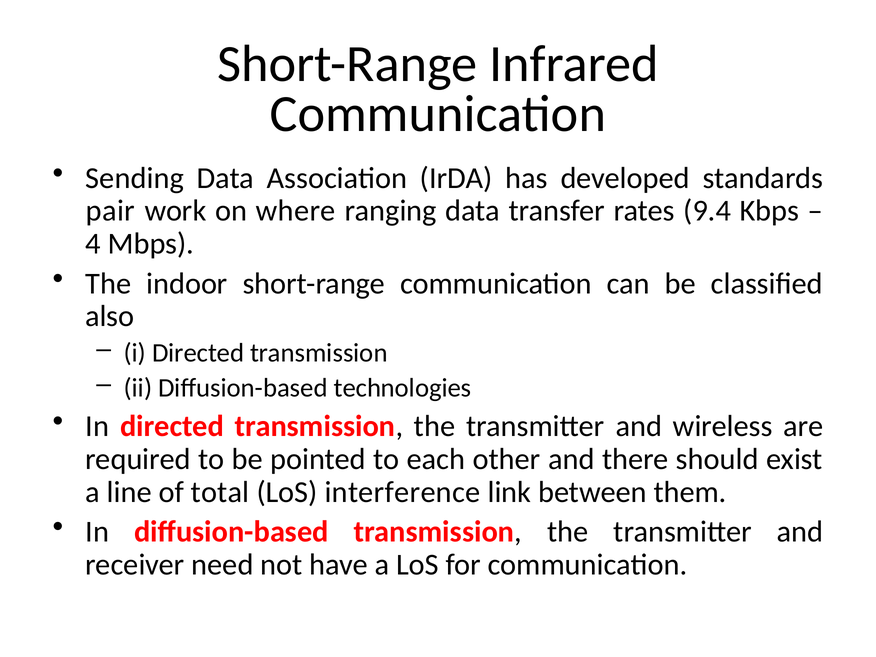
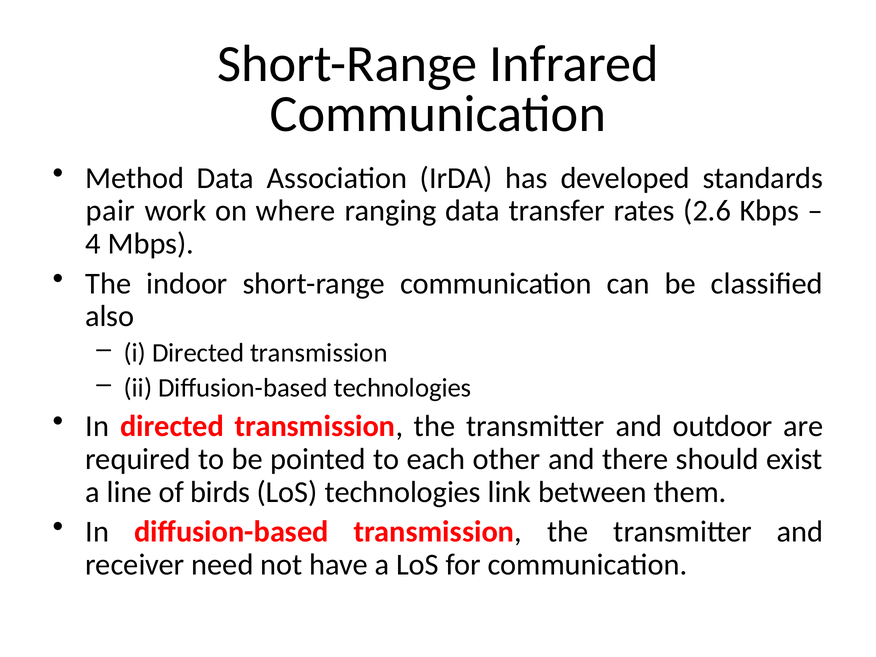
Sending: Sending -> Method
9.4: 9.4 -> 2.6
wireless: wireless -> outdoor
total: total -> birds
LoS interference: interference -> technologies
